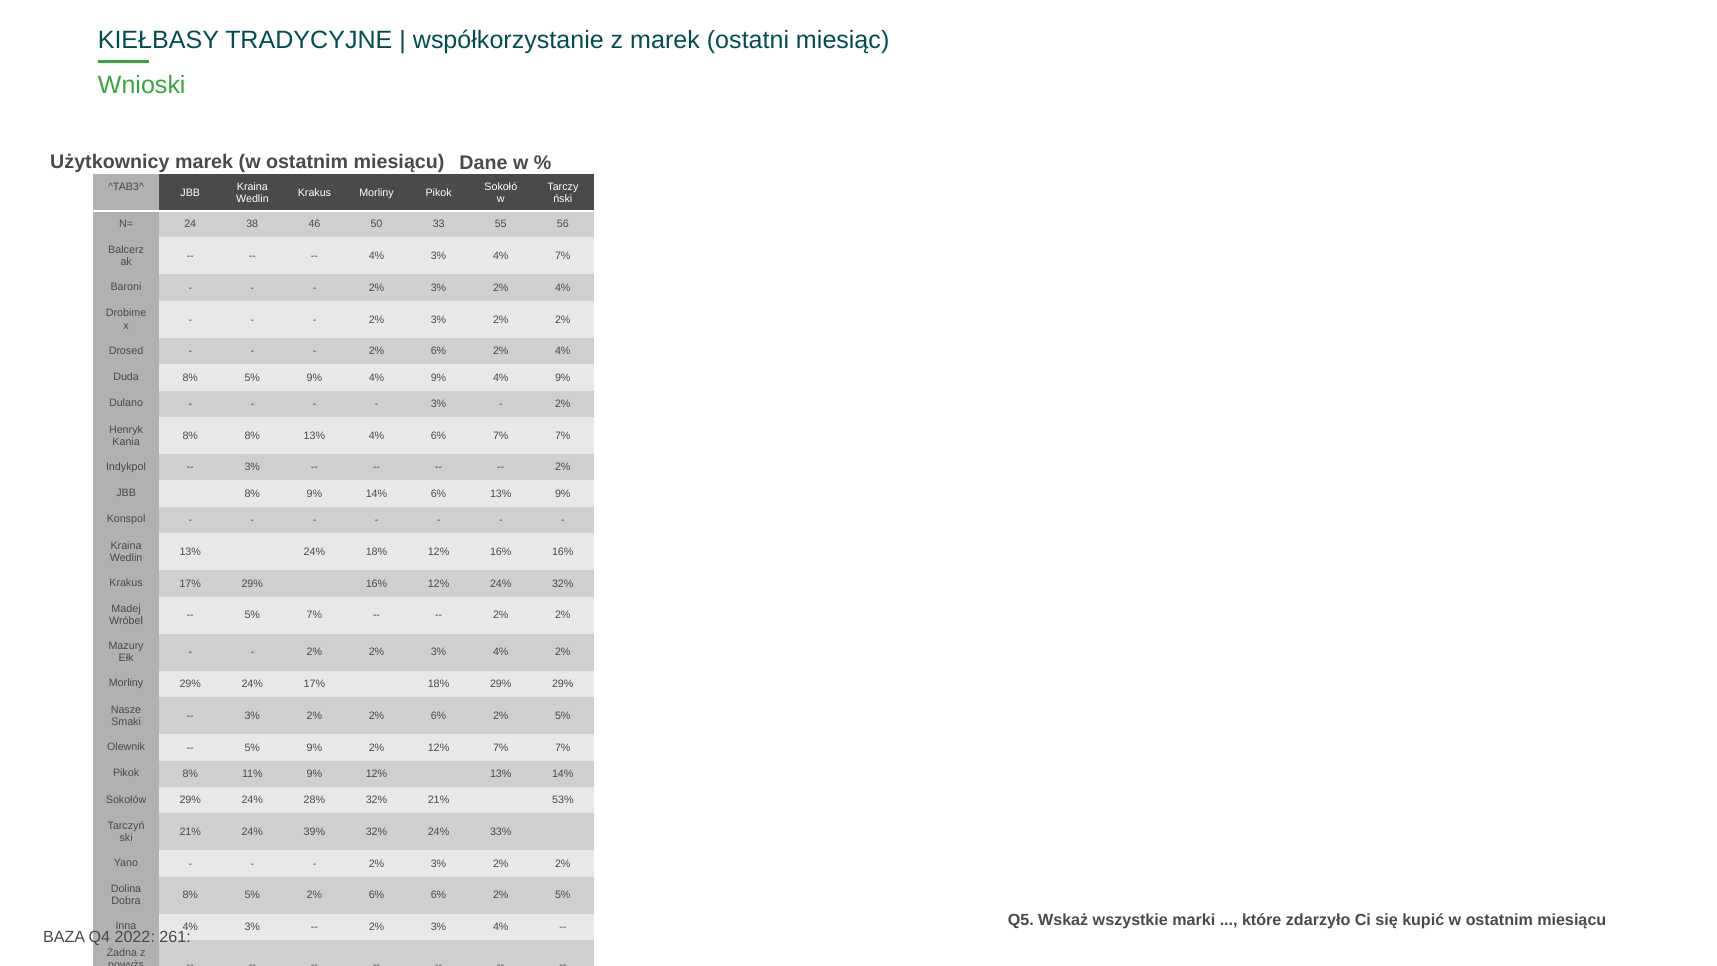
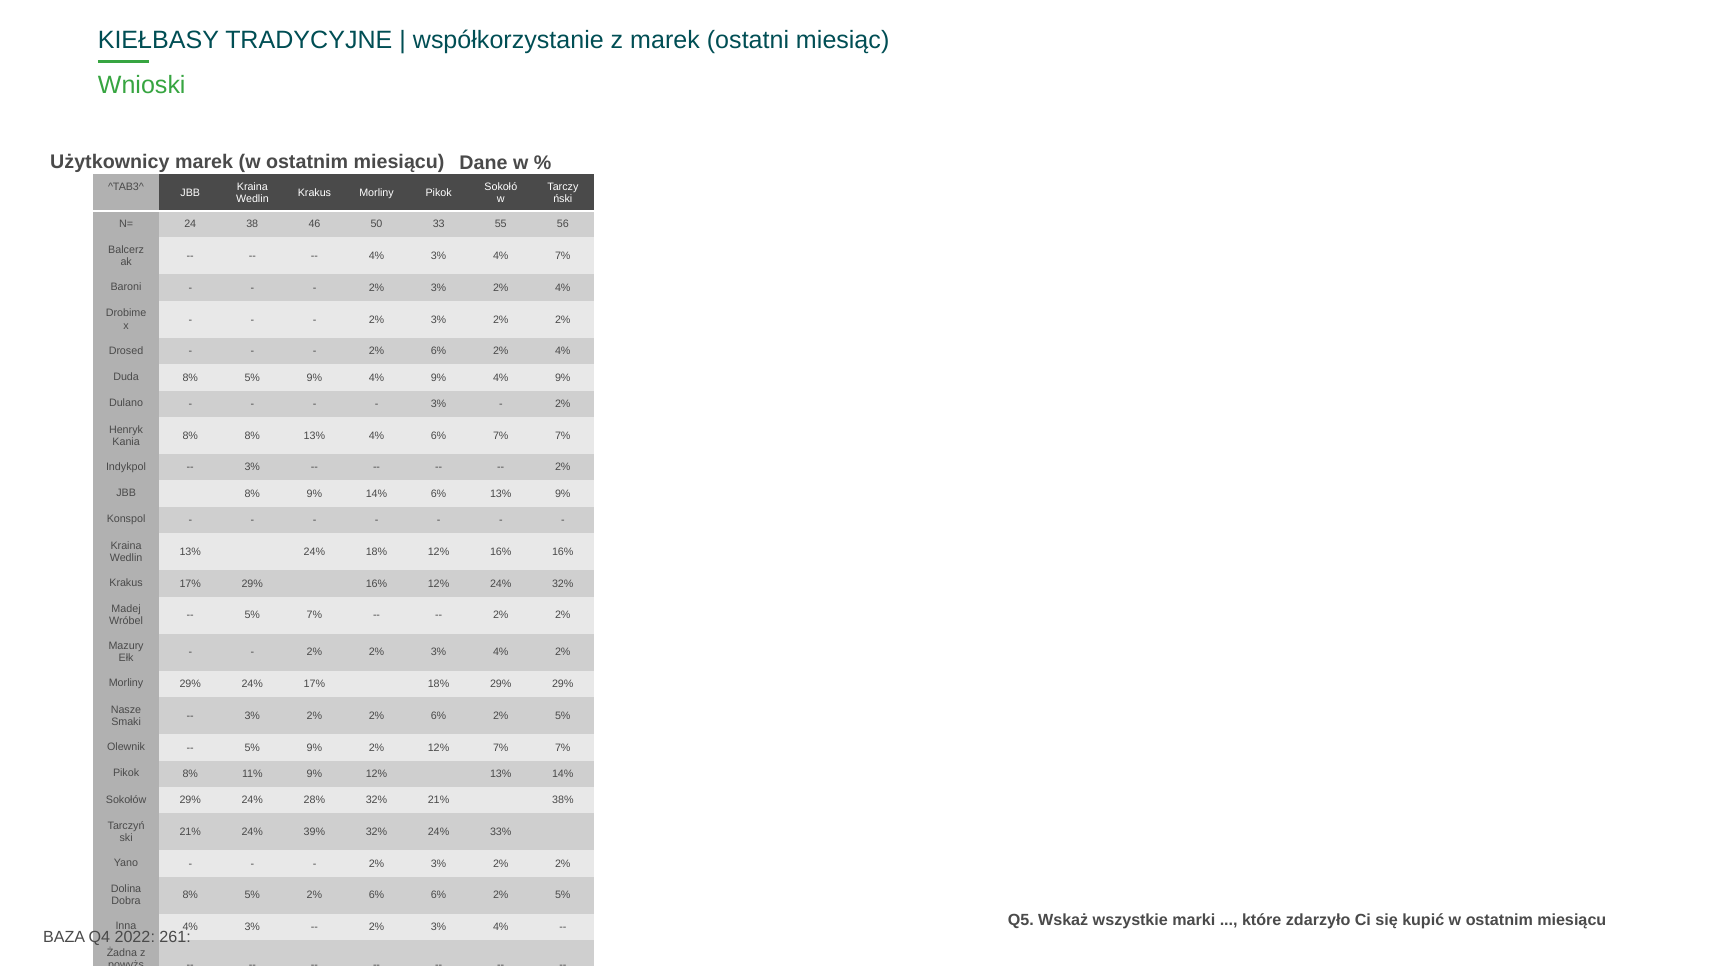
53%: 53% -> 38%
